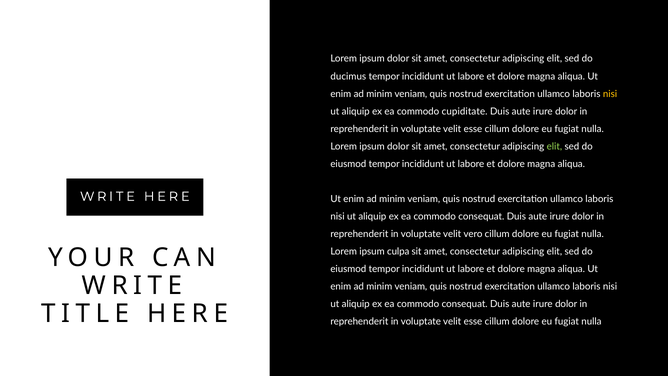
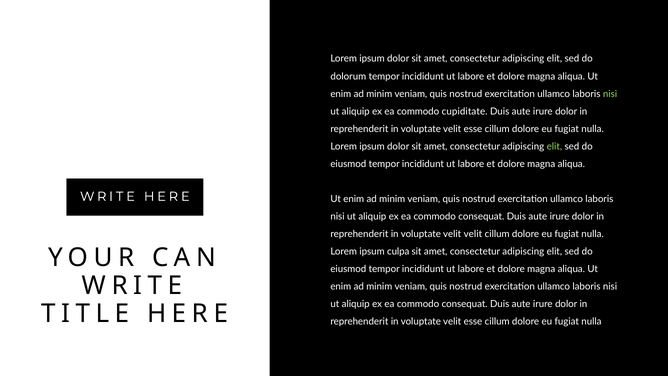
ducimus: ducimus -> dolorum
nisi at (610, 94) colour: yellow -> light green
velit vero: vero -> velit
